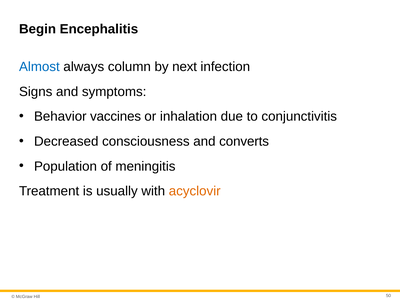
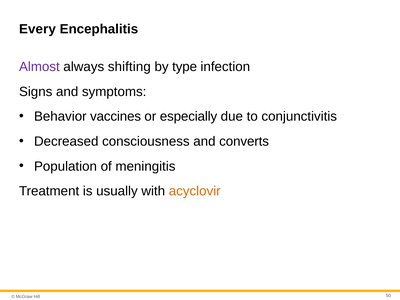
Begin: Begin -> Every
Almost colour: blue -> purple
column: column -> shifting
next: next -> type
inhalation: inhalation -> especially
